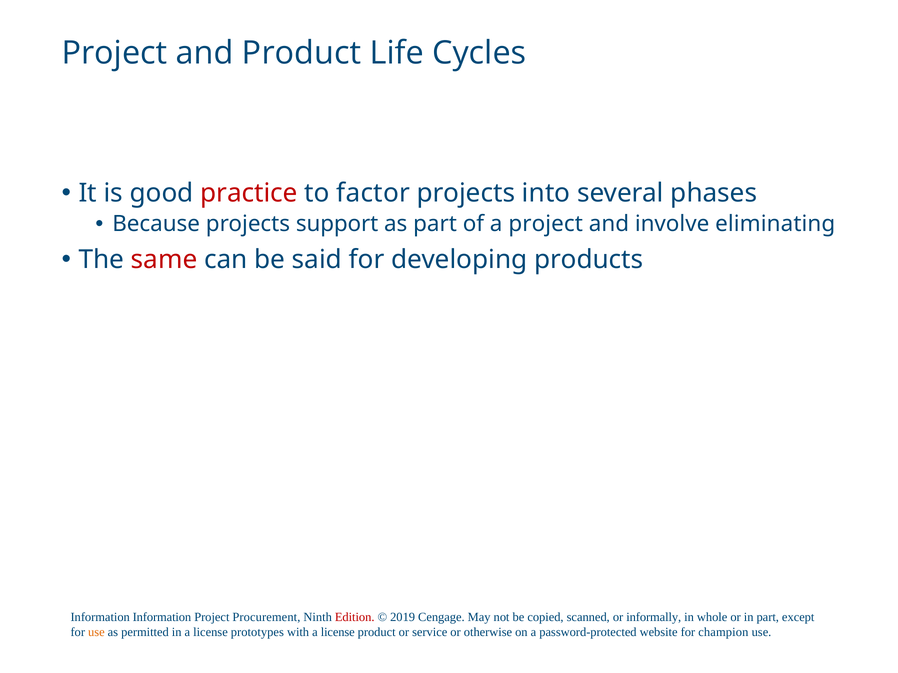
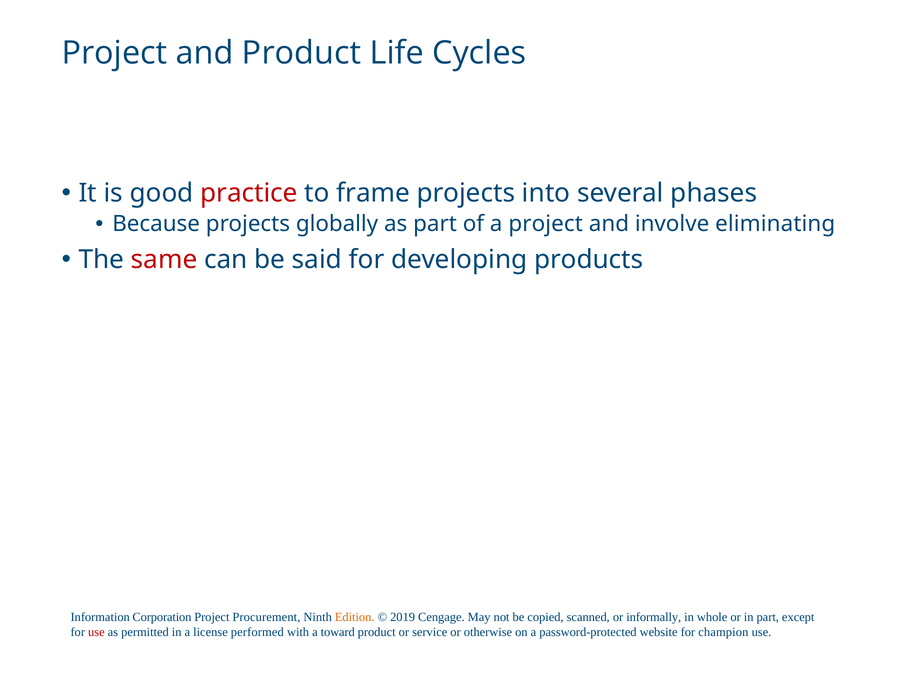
factor: factor -> frame
support: support -> globally
Information Information: Information -> Corporation
Edition colour: red -> orange
use at (96, 632) colour: orange -> red
prototypes: prototypes -> performed
with a license: license -> toward
